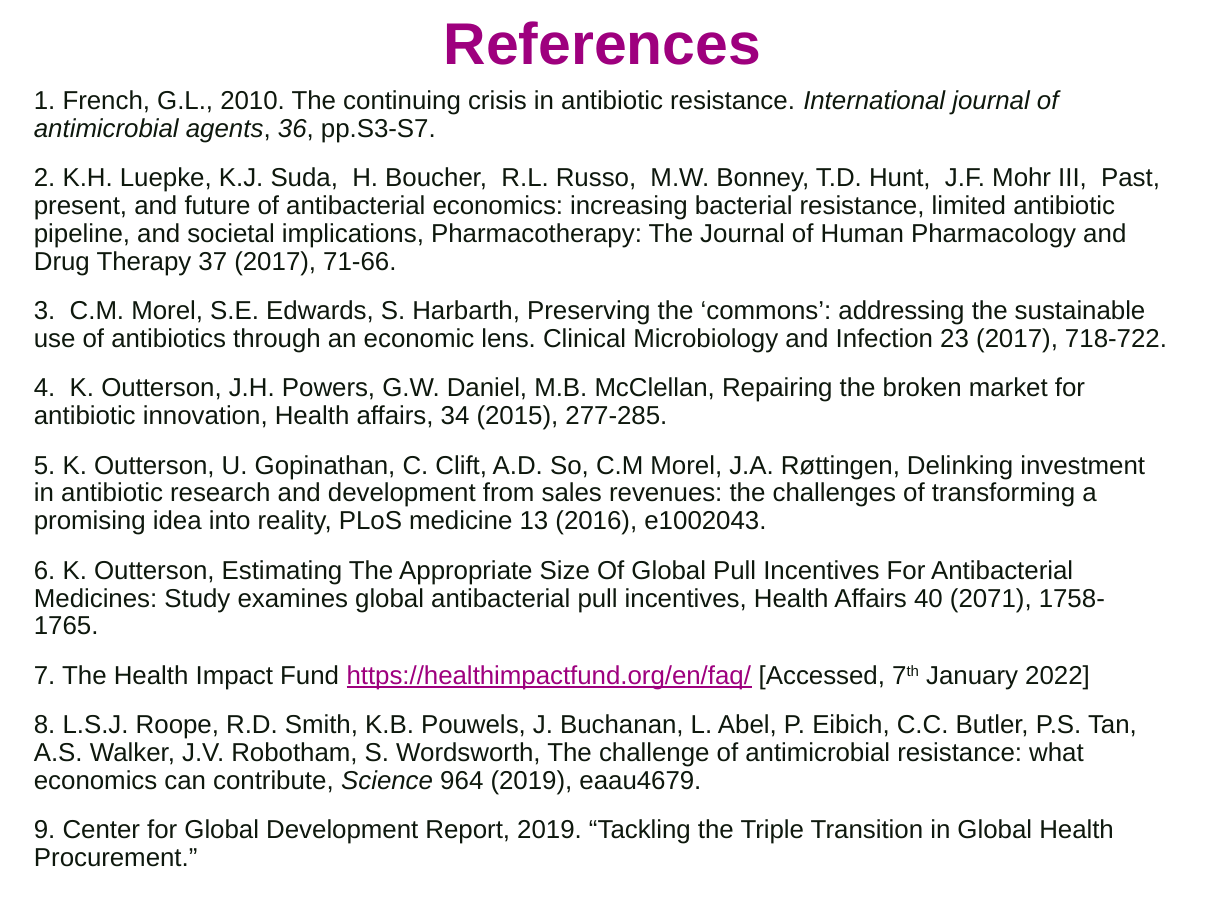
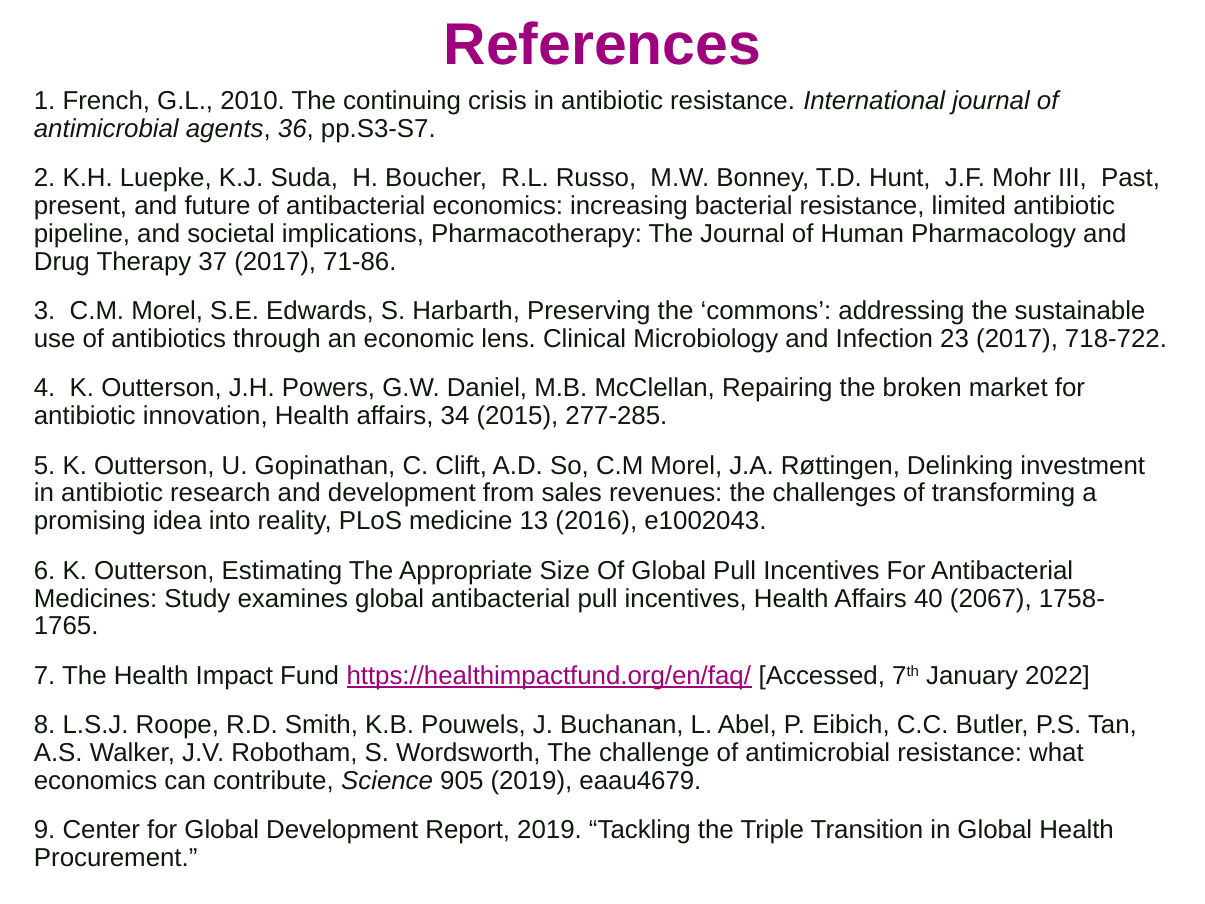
71-66: 71-66 -> 71-86
2071: 2071 -> 2067
964: 964 -> 905
